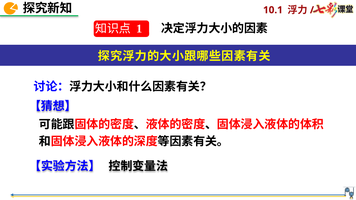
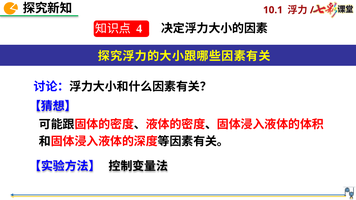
1: 1 -> 4
